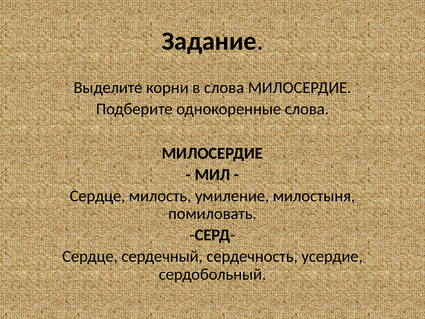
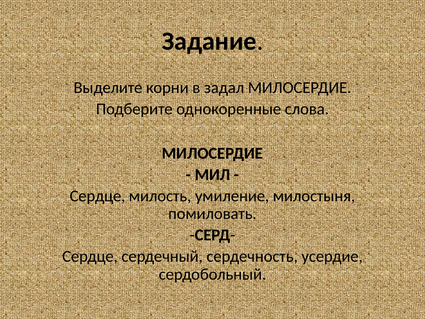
в слова: слова -> задал
